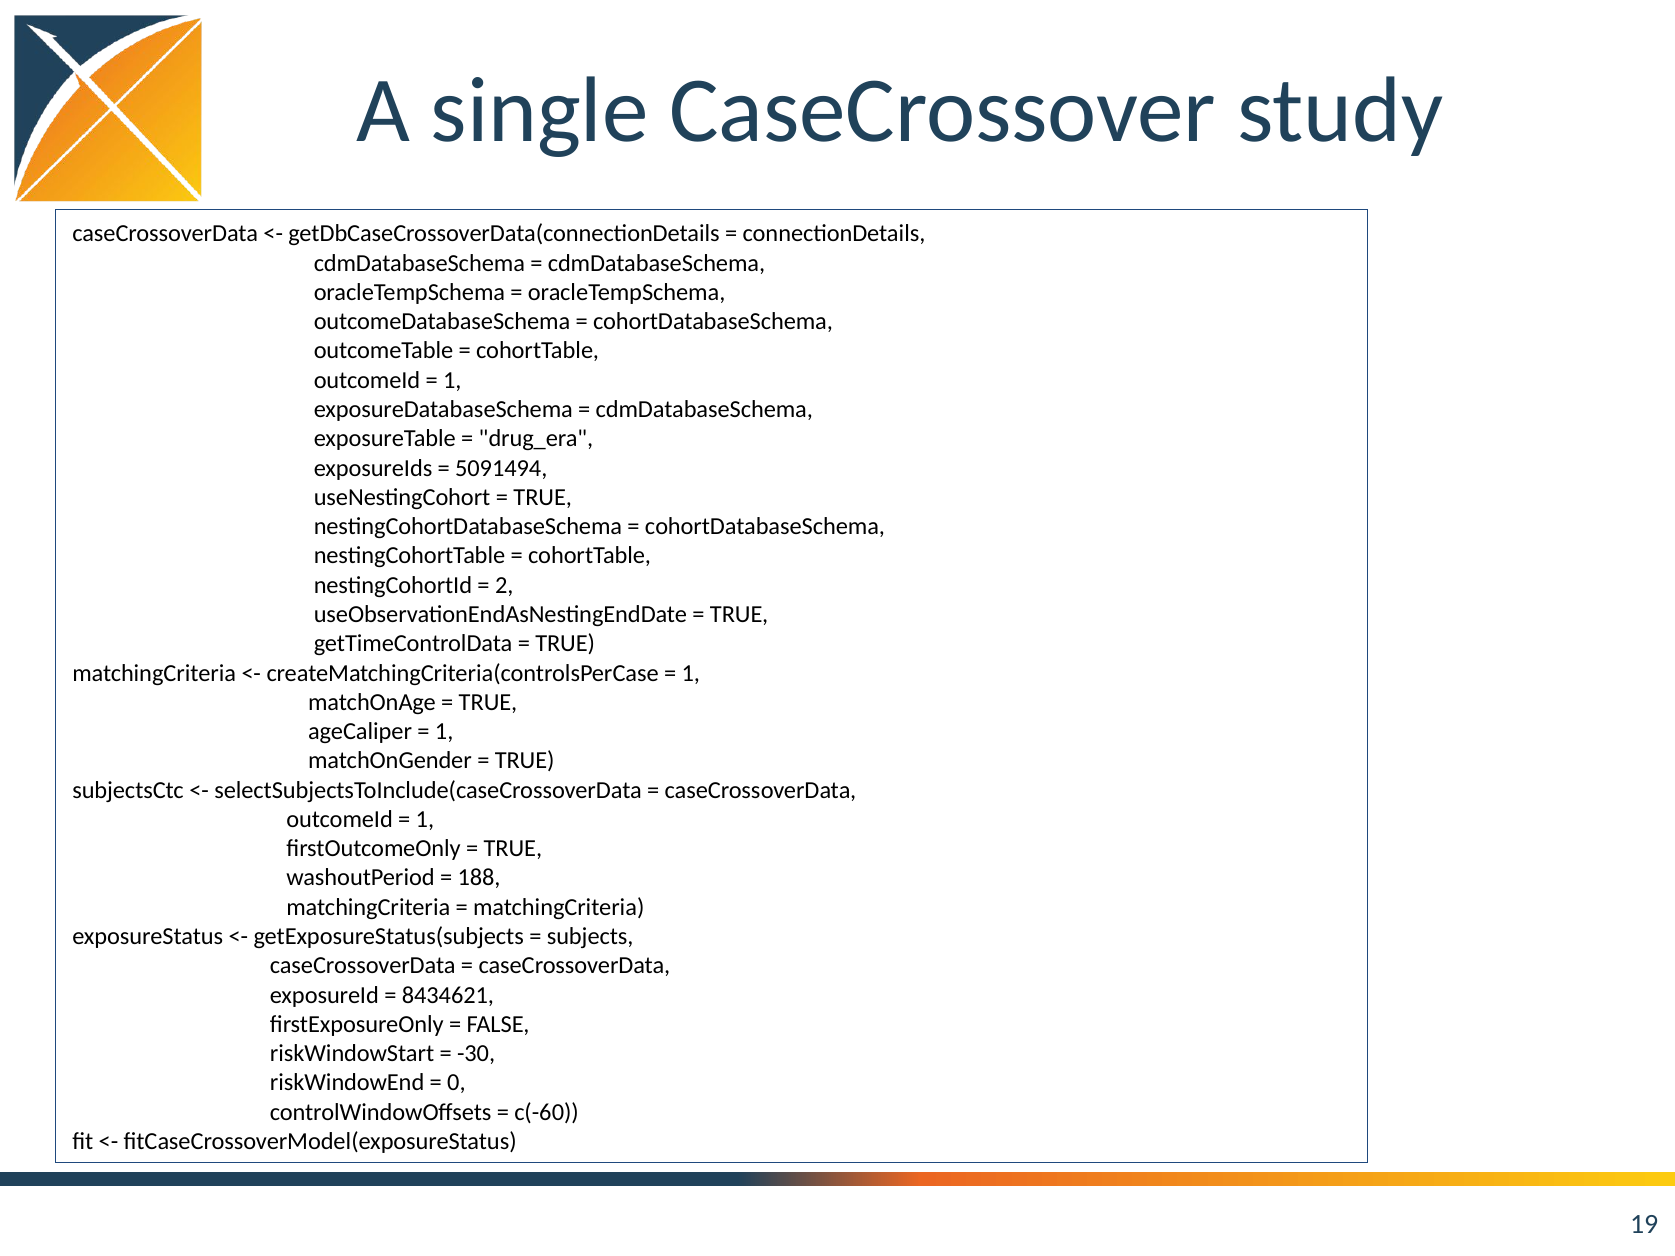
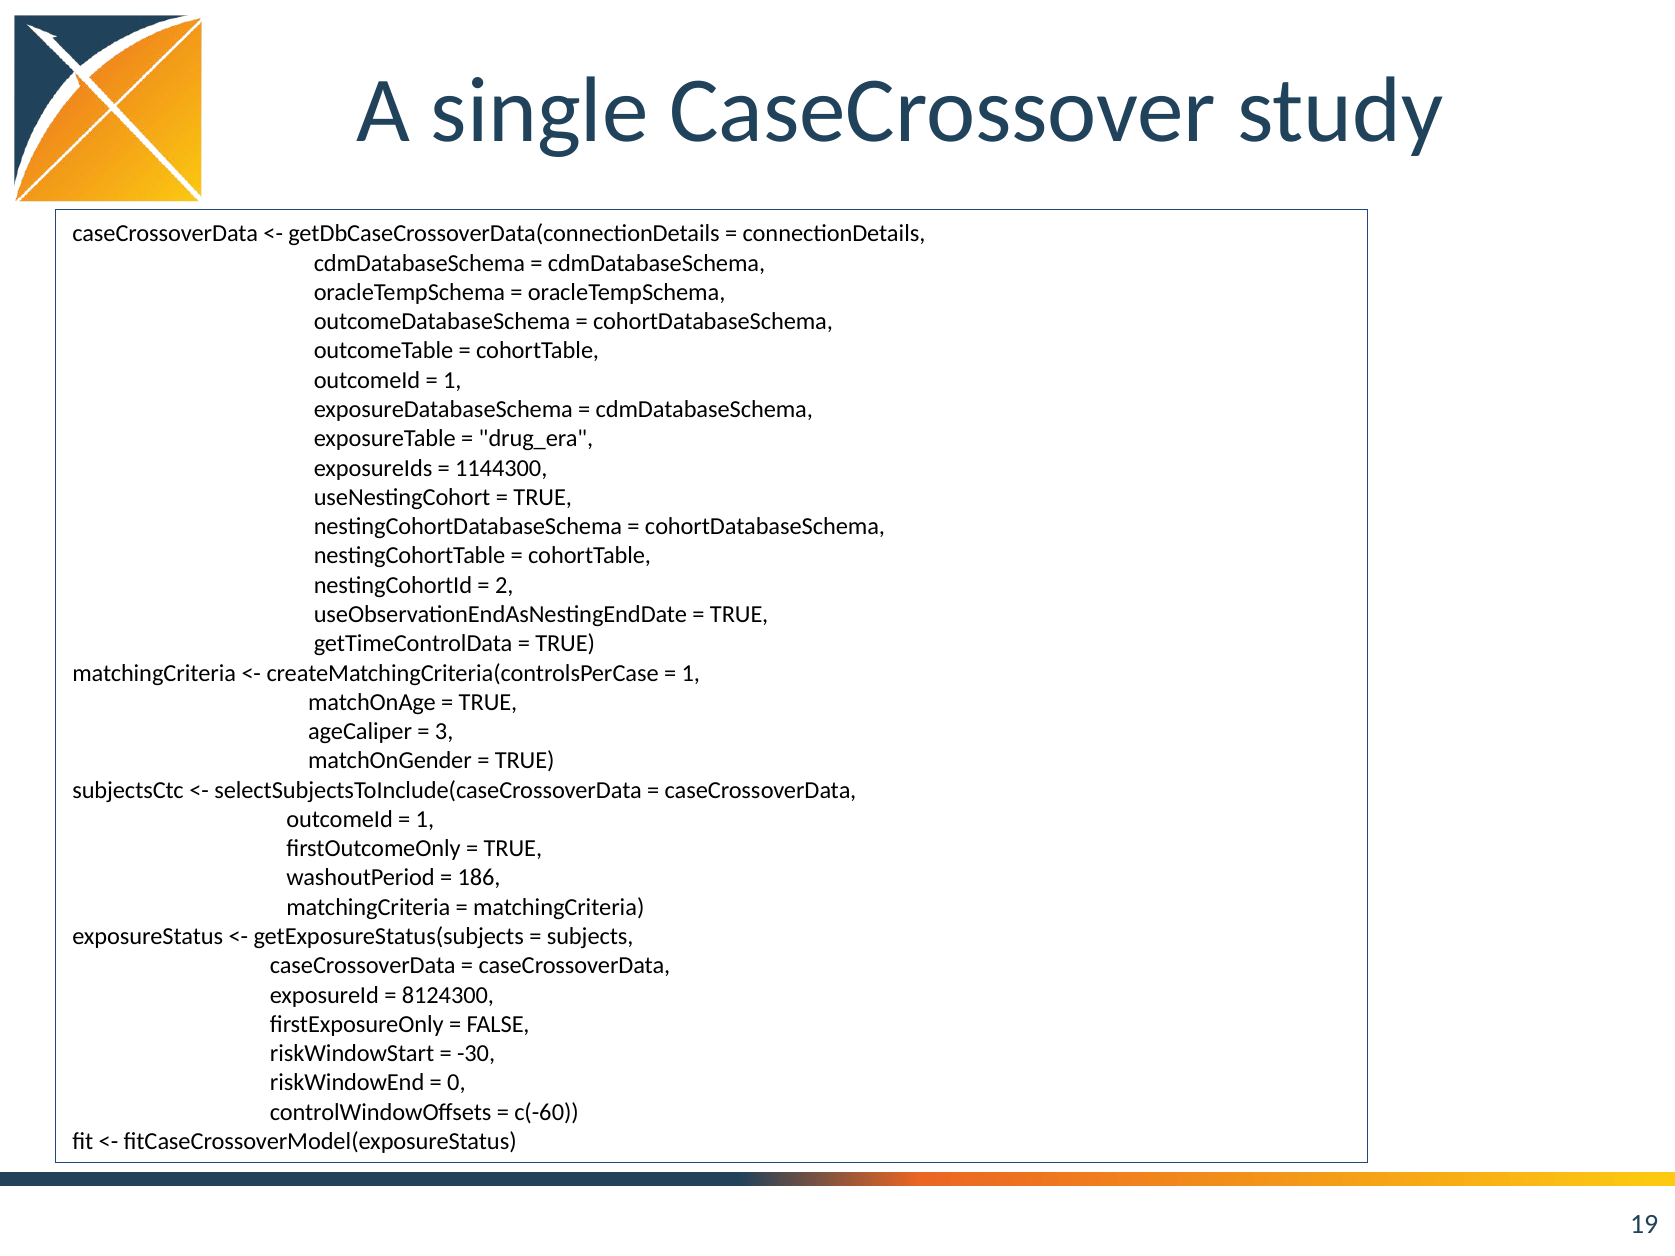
5091494: 5091494 -> 1144300
1 at (444, 732): 1 -> 3
188: 188 -> 186
8434621: 8434621 -> 8124300
